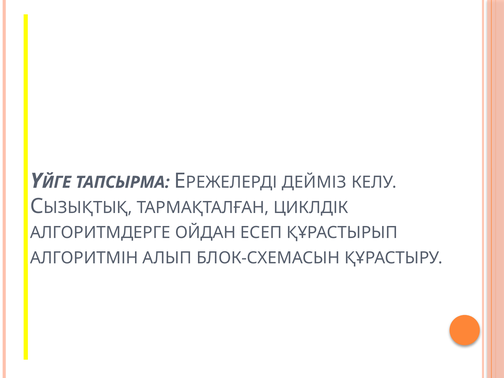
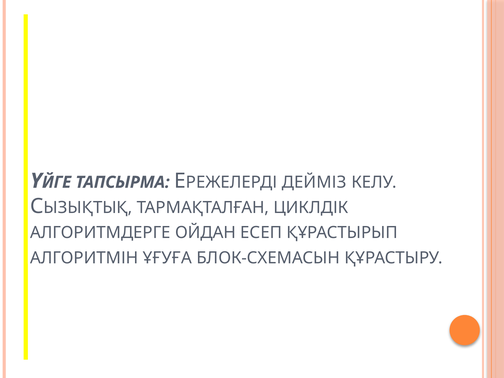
АЛЫП: АЛЫП -> ҰҒУҒА
